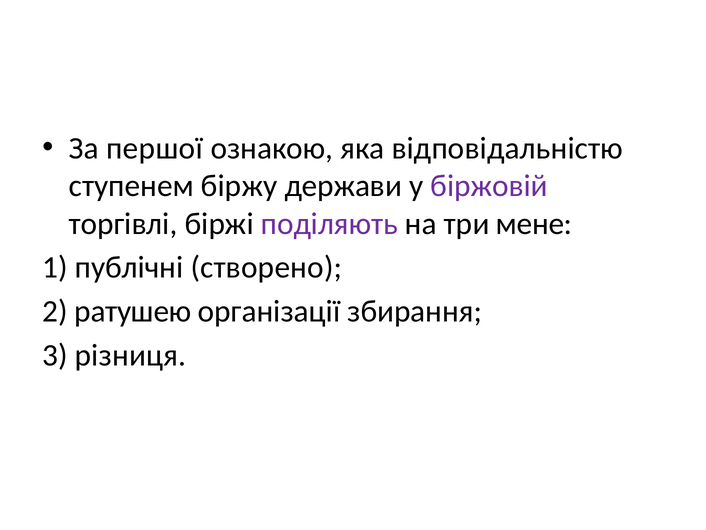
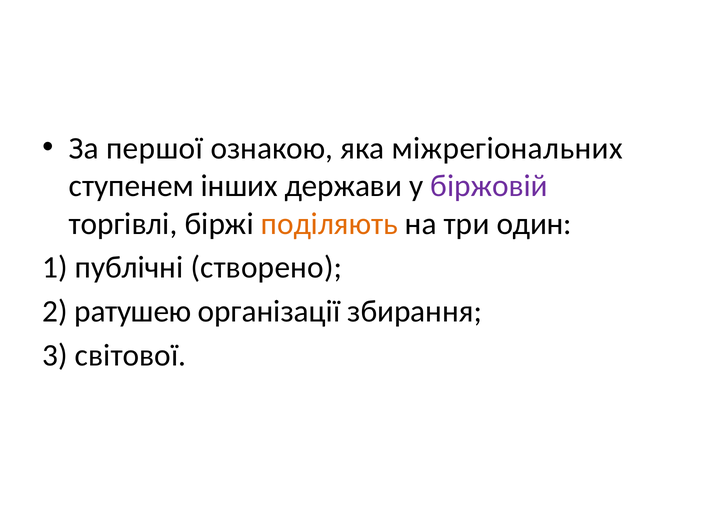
відповідальністю: відповідальністю -> міжрегіональних
біржу: біржу -> інших
поділяють colour: purple -> orange
мене: мене -> один
різниця: різниця -> світової
